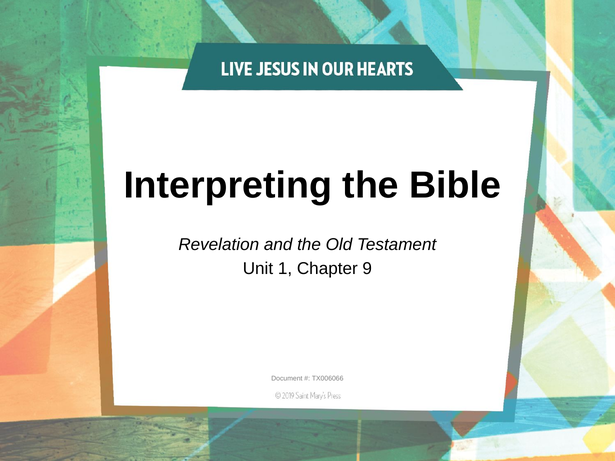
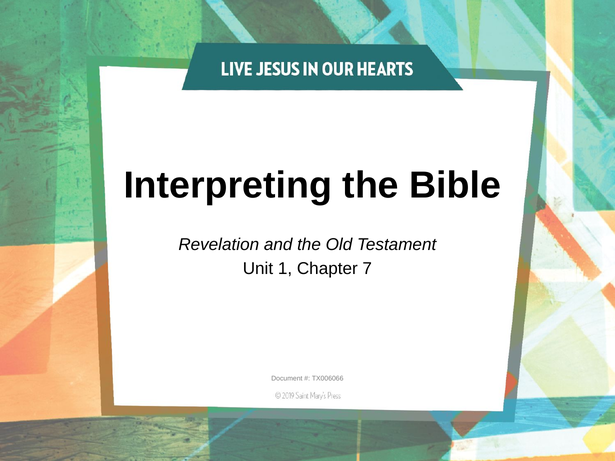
9: 9 -> 7
